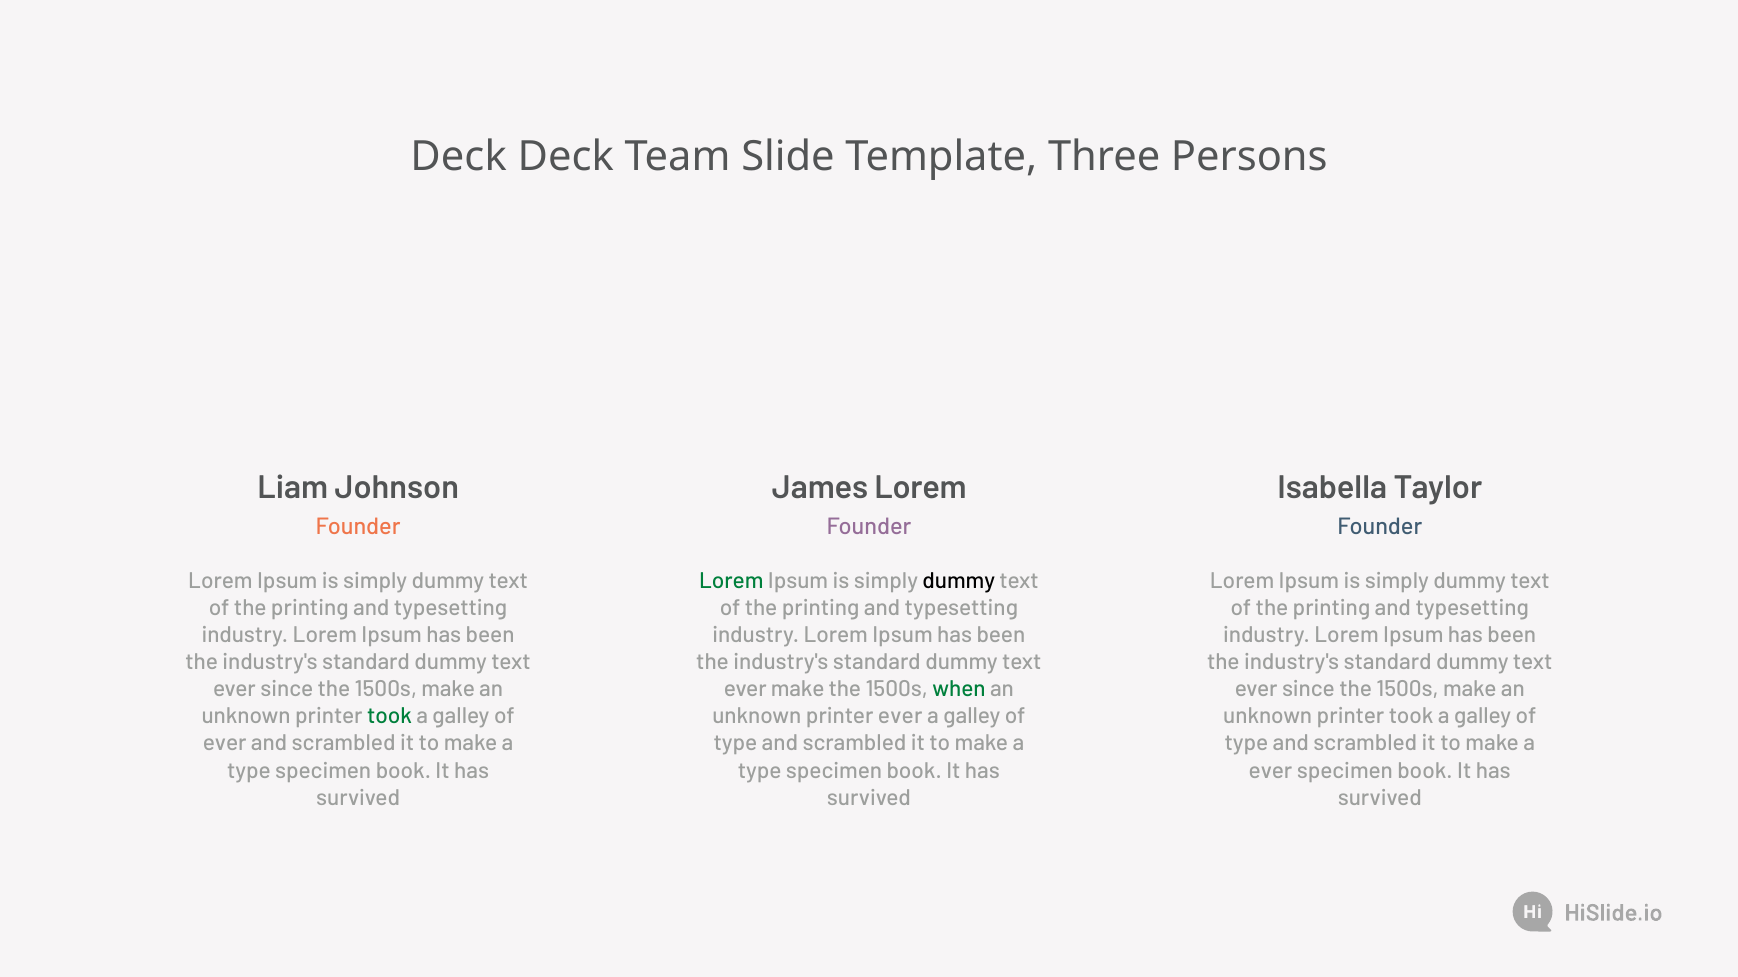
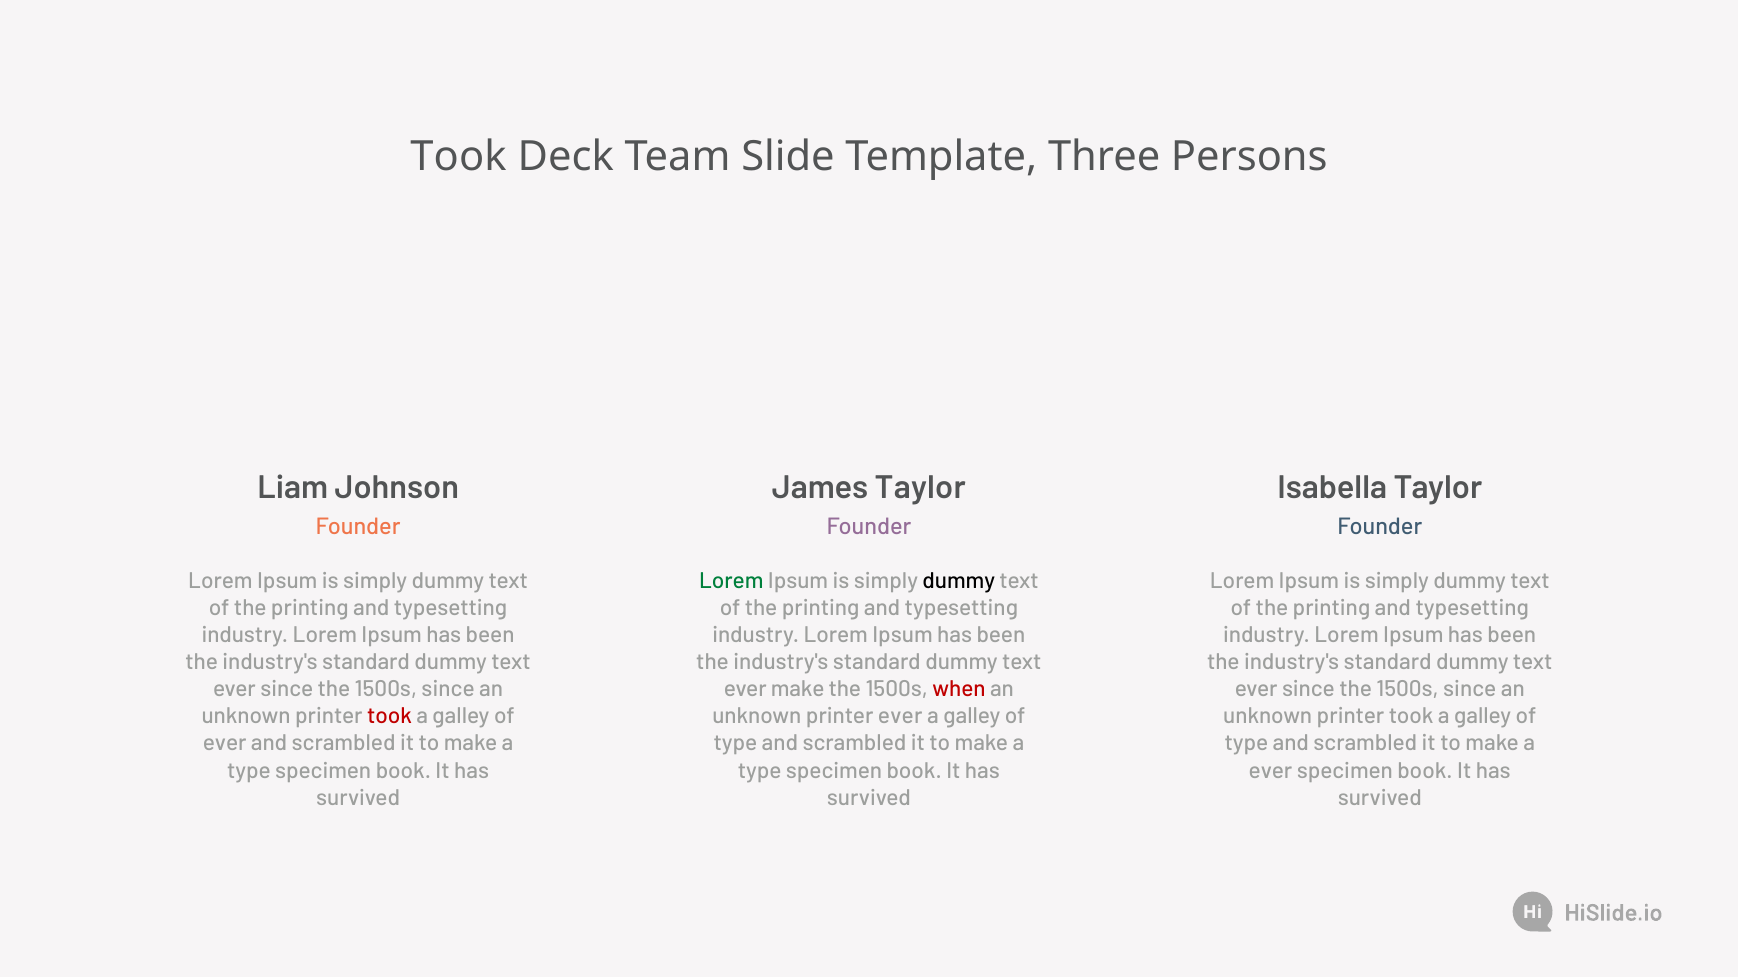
Deck at (459, 156): Deck -> Took
James Lorem: Lorem -> Taylor
make at (448, 690): make -> since
when colour: green -> red
make at (1470, 690): make -> since
took at (390, 717) colour: green -> red
